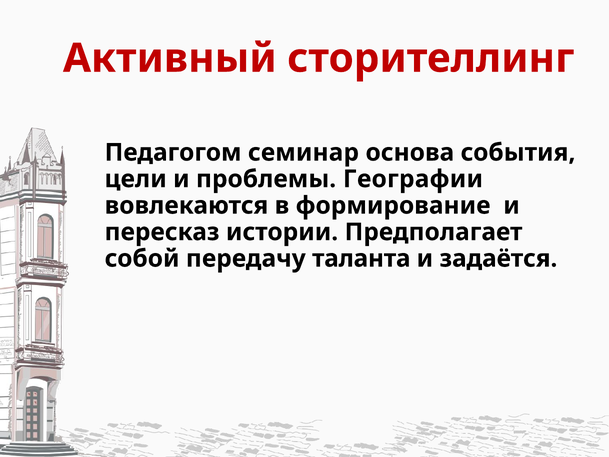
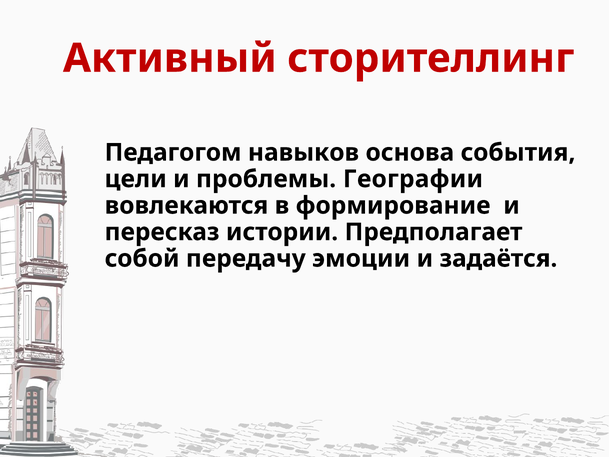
семинар: семинар -> навыков
таланта: таланта -> эмоции
